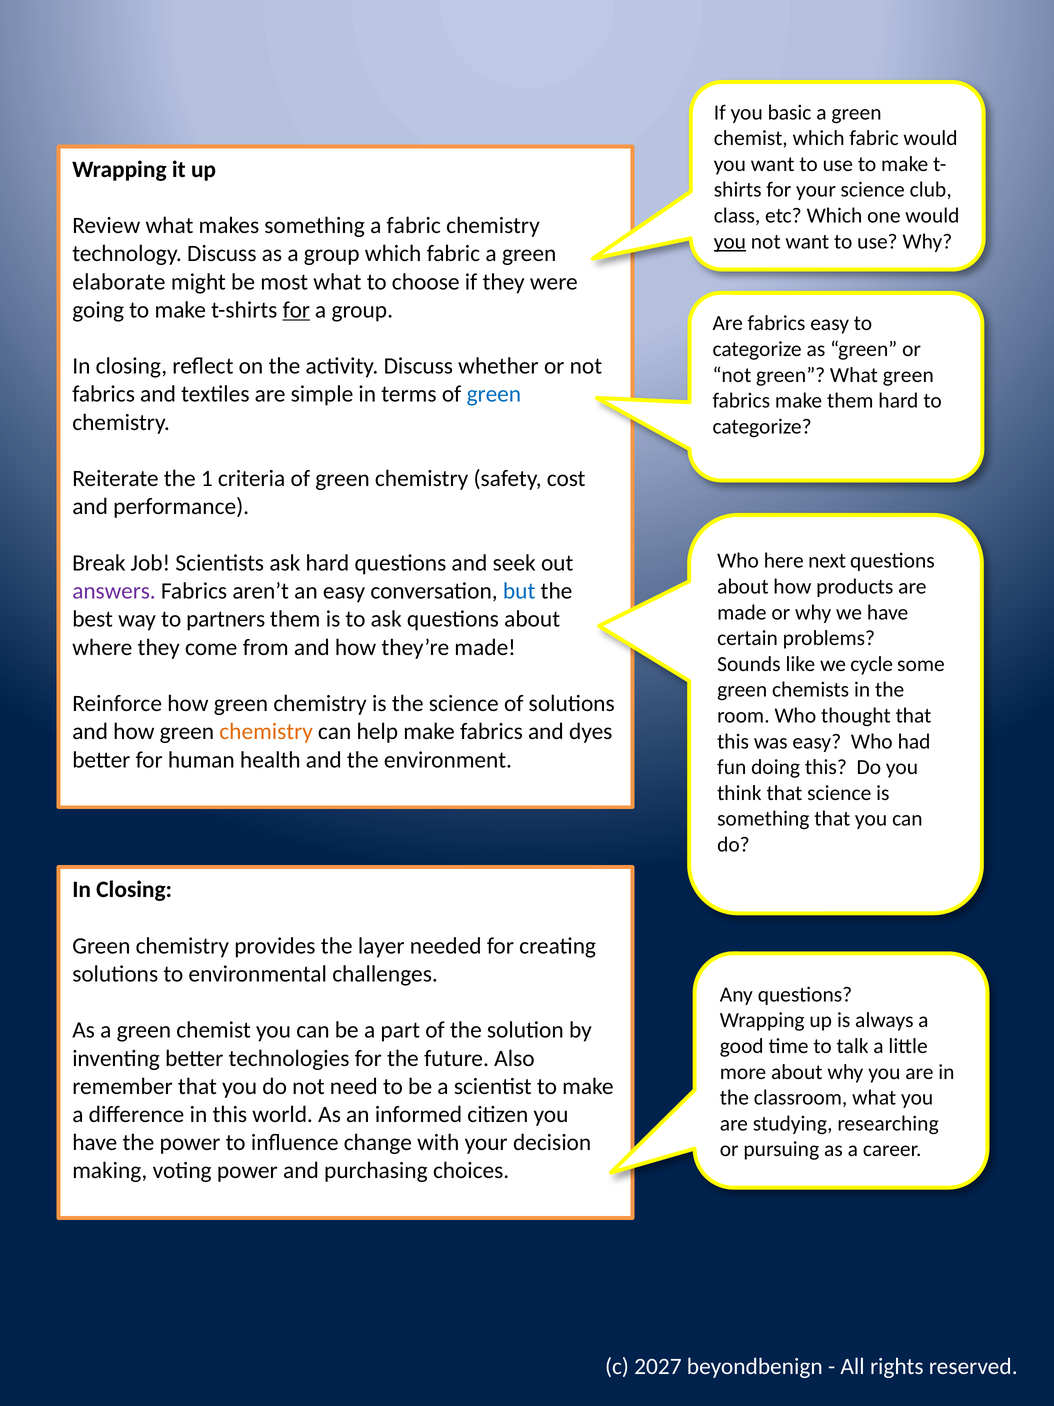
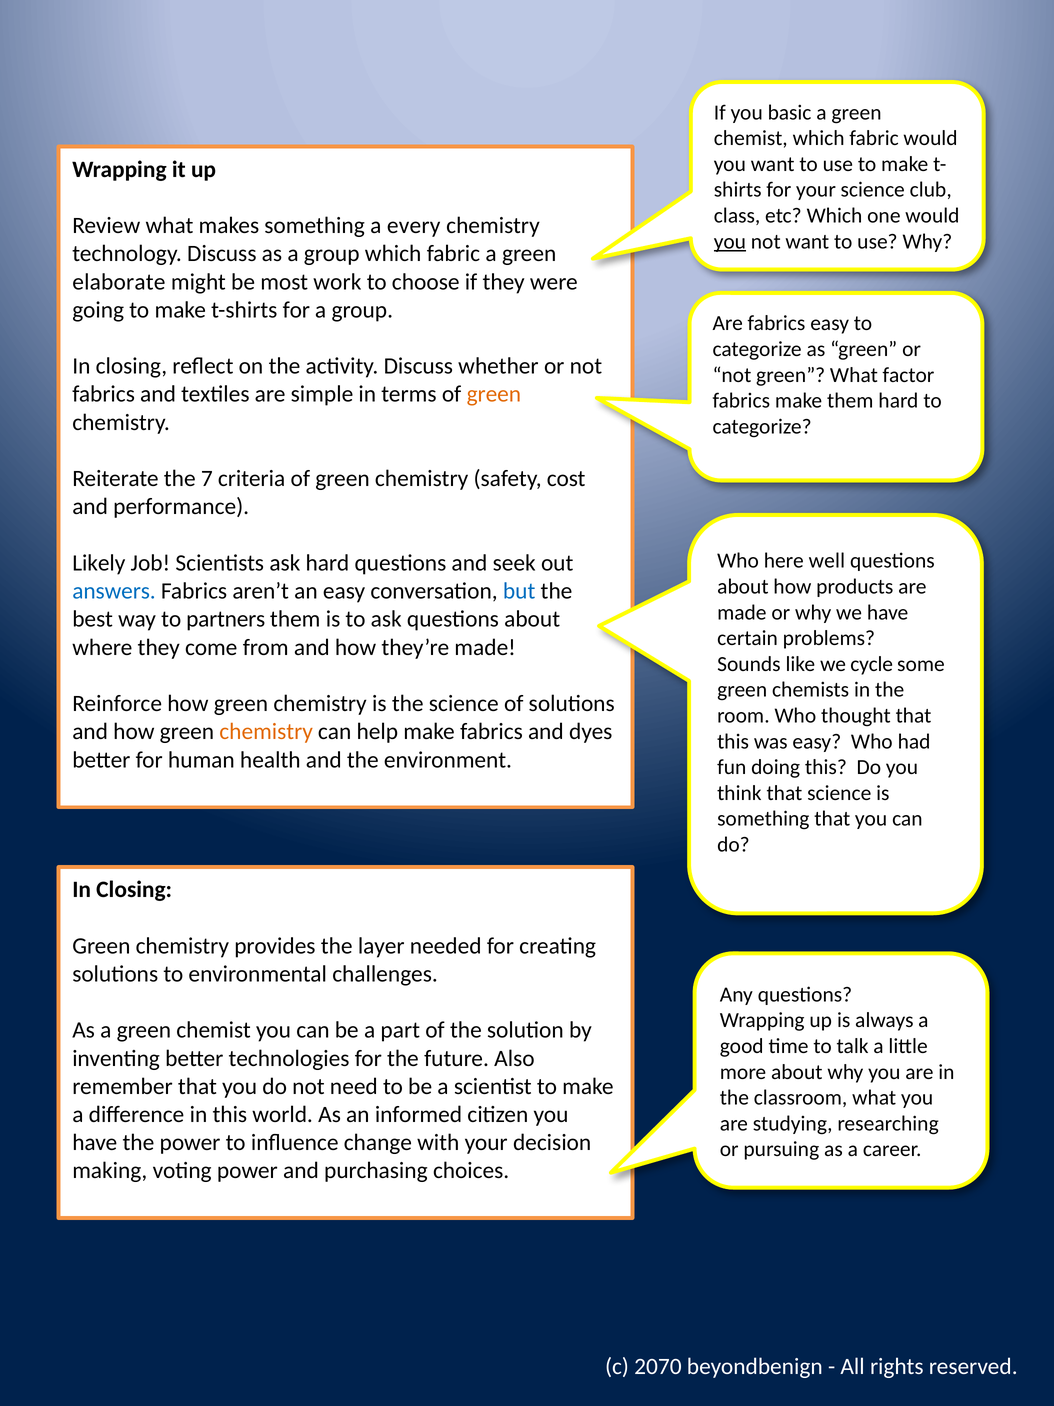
a fabric: fabric -> every
most what: what -> work
for at (296, 310) underline: present -> none
What green: green -> factor
green at (494, 394) colour: blue -> orange
1: 1 -> 7
next: next -> well
Break: Break -> Likely
answers colour: purple -> blue
2027: 2027 -> 2070
